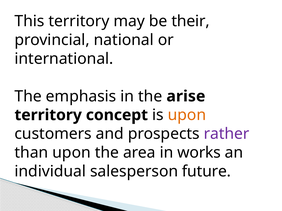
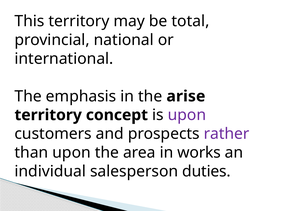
their: their -> total
upon at (187, 115) colour: orange -> purple
future: future -> duties
